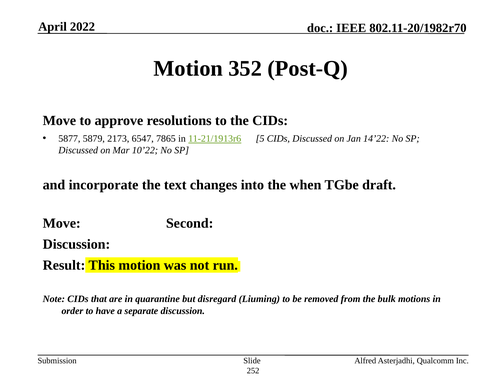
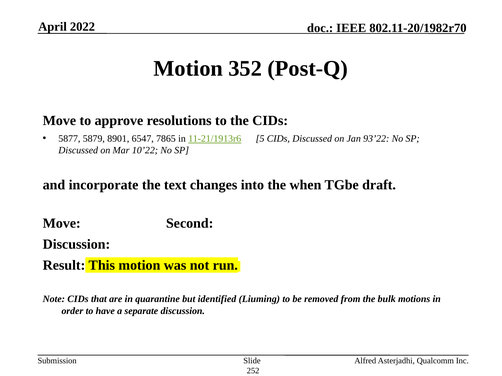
2173: 2173 -> 8901
14’22: 14’22 -> 93’22
disregard: disregard -> identified
